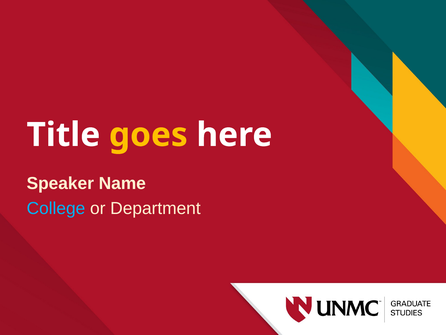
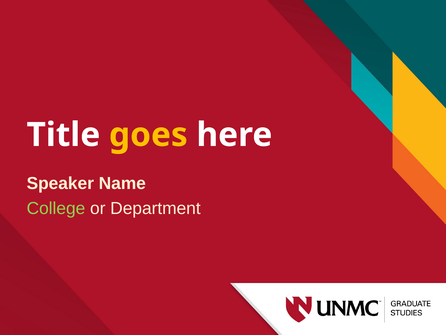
College colour: light blue -> light green
